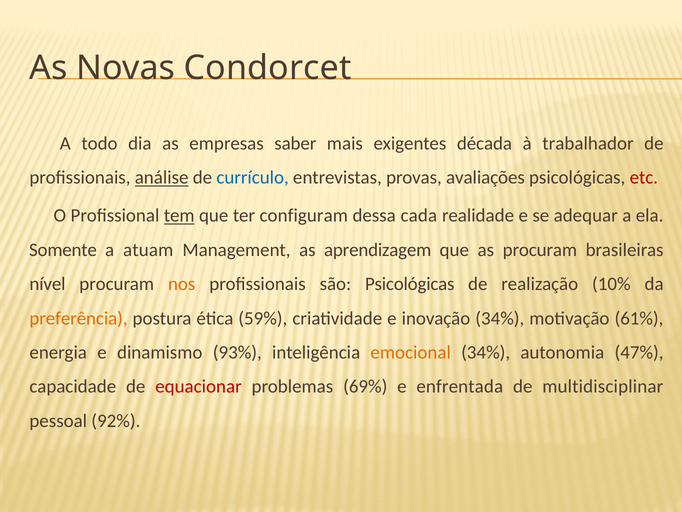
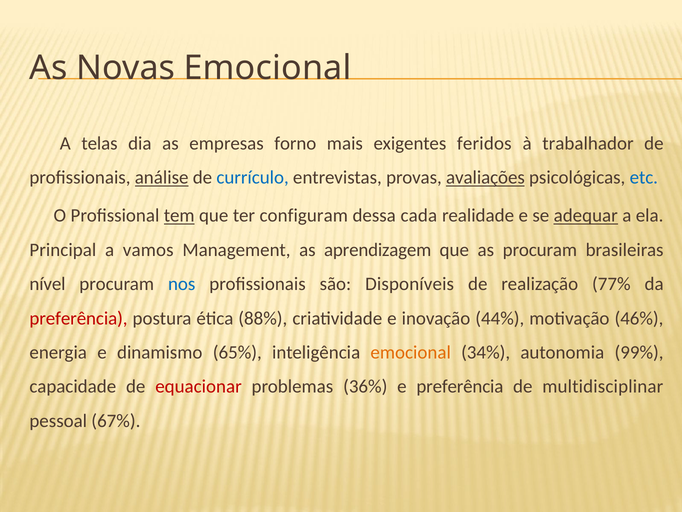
Novas Condorcet: Condorcet -> Emocional
todo: todo -> telas
saber: saber -> forno
década: década -> feridos
avaliações underline: none -> present
etc colour: red -> blue
adequar underline: none -> present
Somente: Somente -> Principal
atuam: atuam -> vamos
nos colour: orange -> blue
são Psicológicas: Psicológicas -> Disponíveis
10%: 10% -> 77%
preferência at (79, 318) colour: orange -> red
59%: 59% -> 88%
inovação 34%: 34% -> 44%
61%: 61% -> 46%
93%: 93% -> 65%
47%: 47% -> 99%
69%: 69% -> 36%
e enfrentada: enfrentada -> preferência
92%: 92% -> 67%
